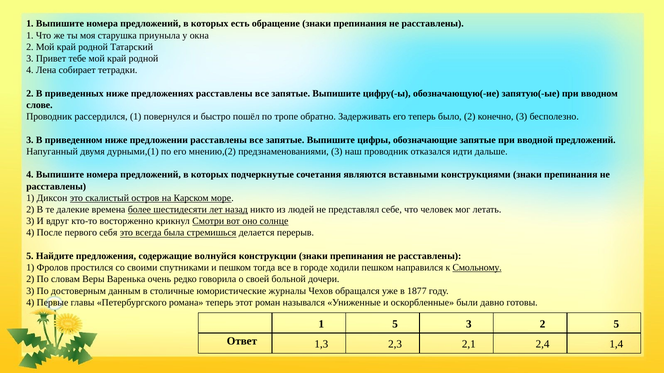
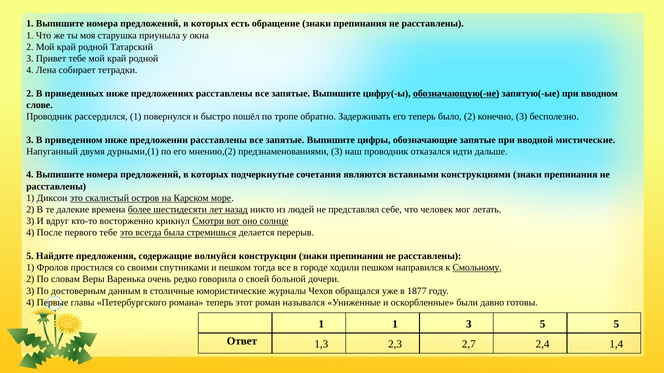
обозначающую(-ие underline: none -> present
вводной предложений: предложений -> мистические
первого себя: себя -> тебе
1 5: 5 -> 1
3 2: 2 -> 5
2,1: 2,1 -> 2,7
